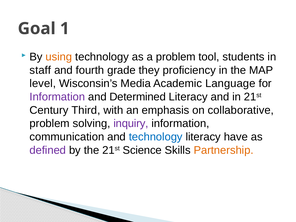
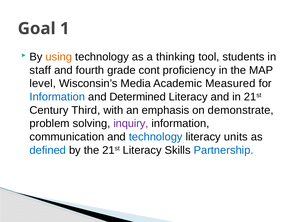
a problem: problem -> thinking
they: they -> cont
Language: Language -> Measured
Information at (57, 97) colour: purple -> blue
collaborative: collaborative -> demonstrate
have: have -> units
defined colour: purple -> blue
21st Science: Science -> Literacy
Partnership colour: orange -> blue
